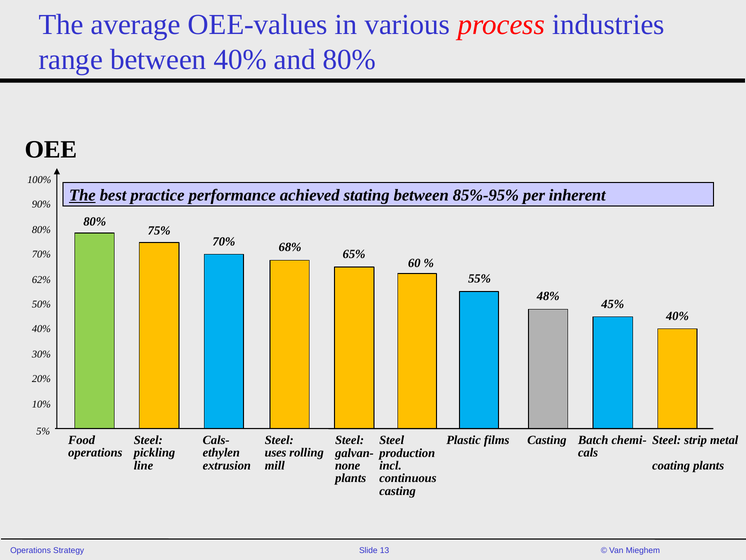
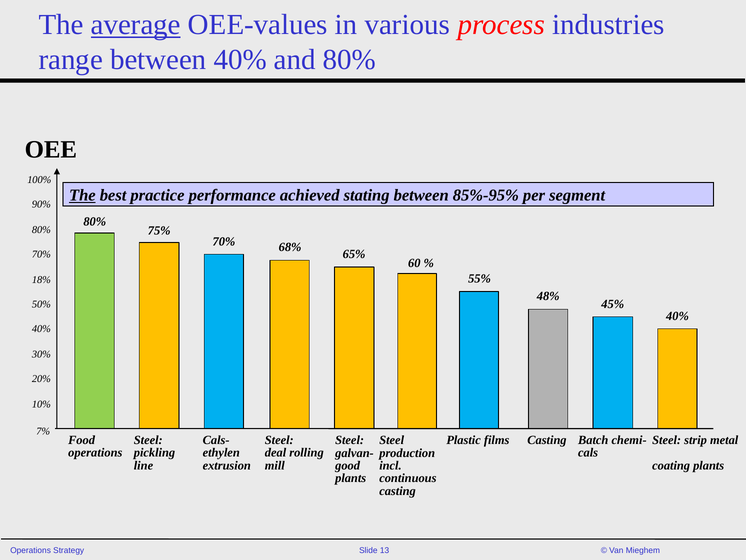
average underline: none -> present
inherent: inherent -> segment
62%: 62% -> 18%
5%: 5% -> 7%
uses: uses -> deal
none: none -> good
